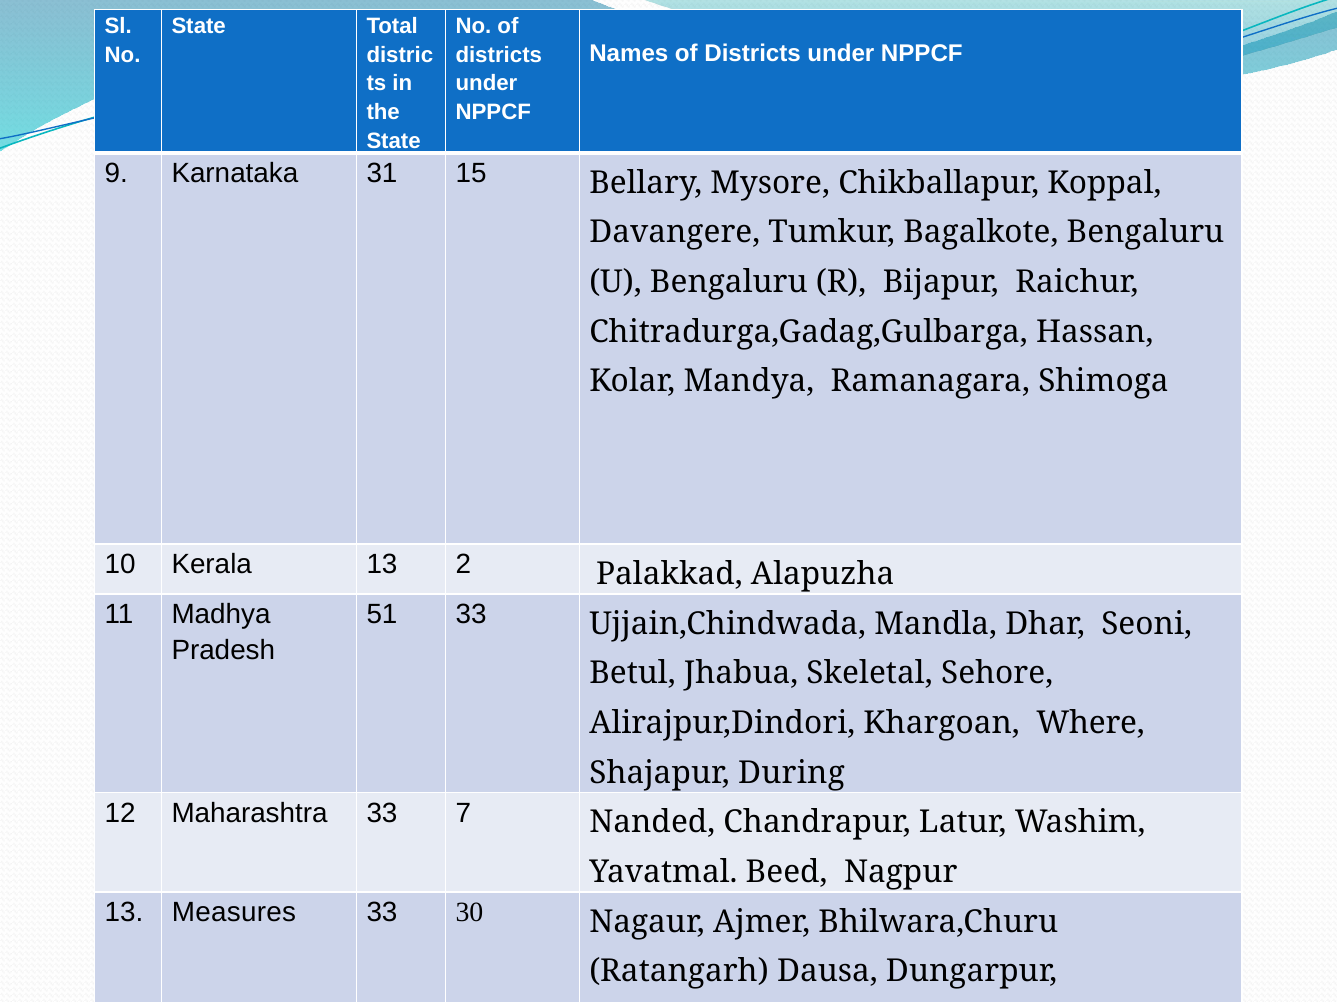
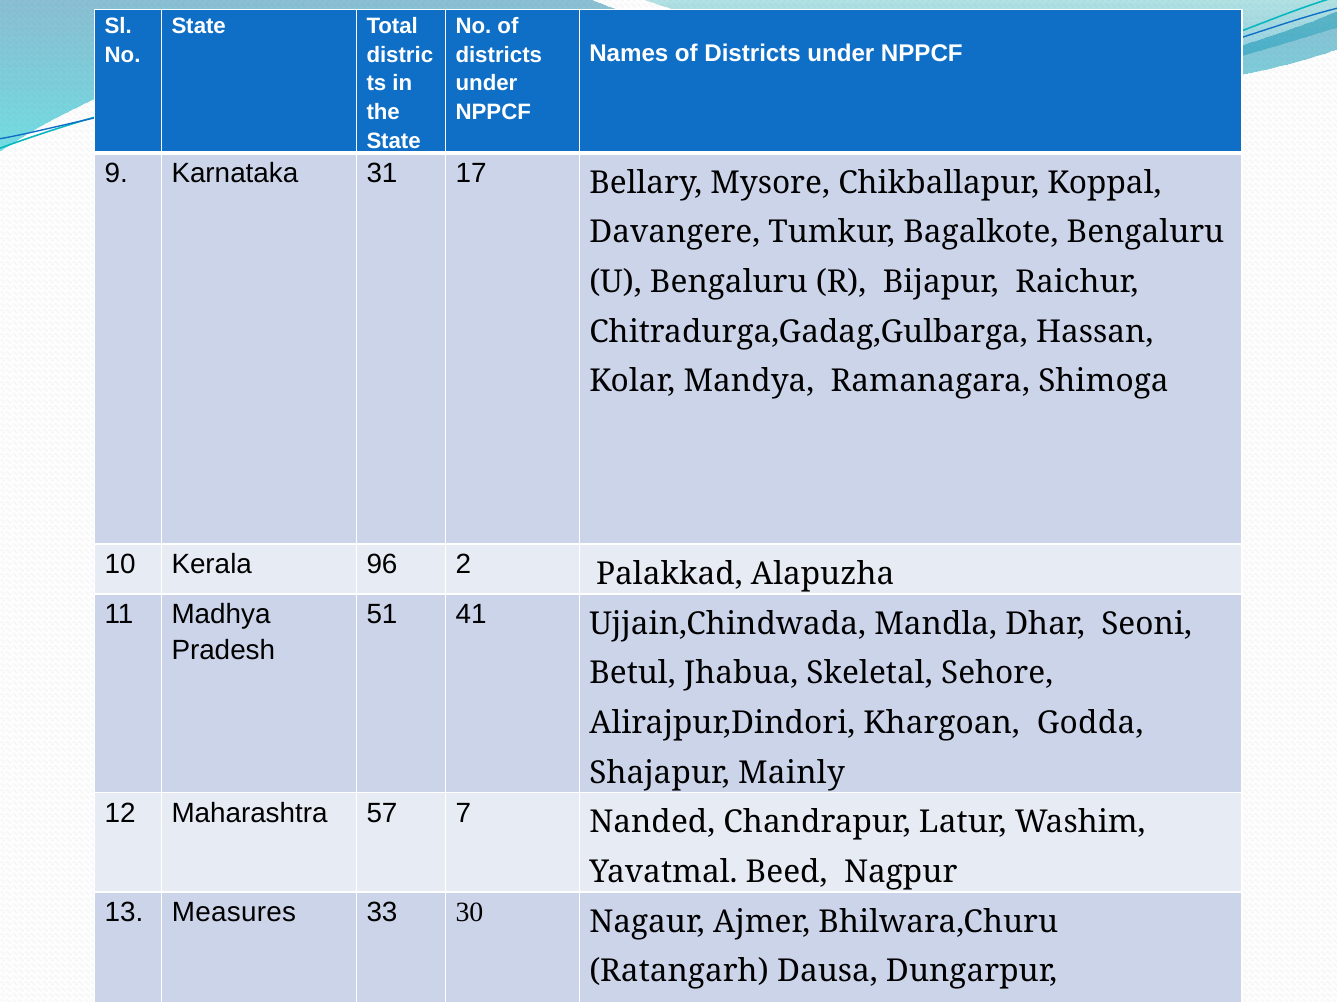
15: 15 -> 17
Kerala 13: 13 -> 96
51 33: 33 -> 41
Where: Where -> Godda
During: During -> Mainly
Maharashtra 33: 33 -> 57
